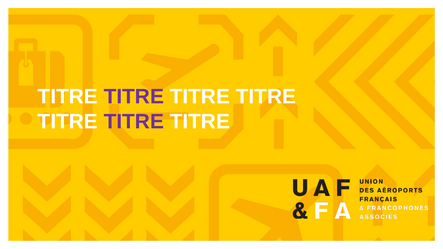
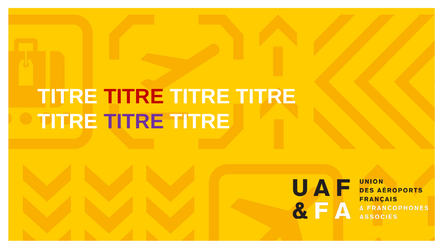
TITRE at (134, 97) colour: purple -> red
